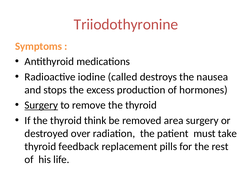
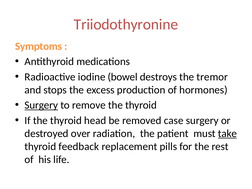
called: called -> bowel
nausea: nausea -> tremor
think: think -> head
area: area -> case
take underline: none -> present
